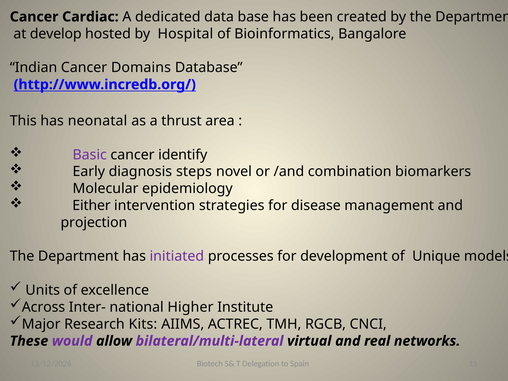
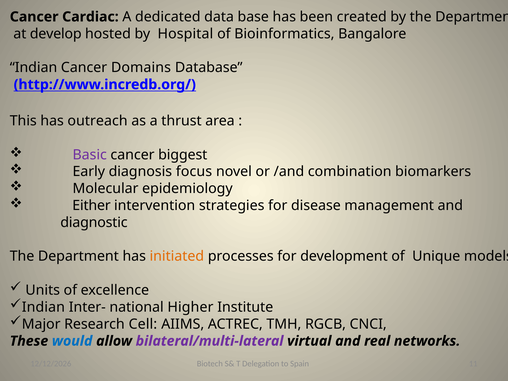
neonatal: neonatal -> outreach
identify: identify -> biggest
steps: steps -> focus
projection: projection -> diagnostic
initiated colour: purple -> orange
Across at (43, 307): Across -> Indian
Kits: Kits -> Cell
would colour: purple -> blue
